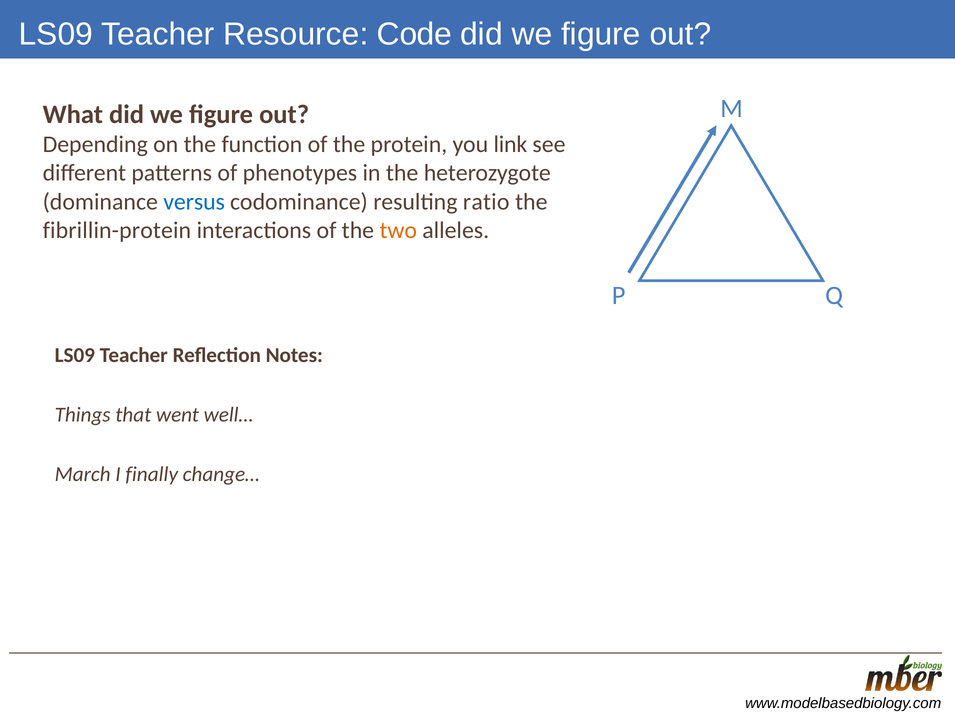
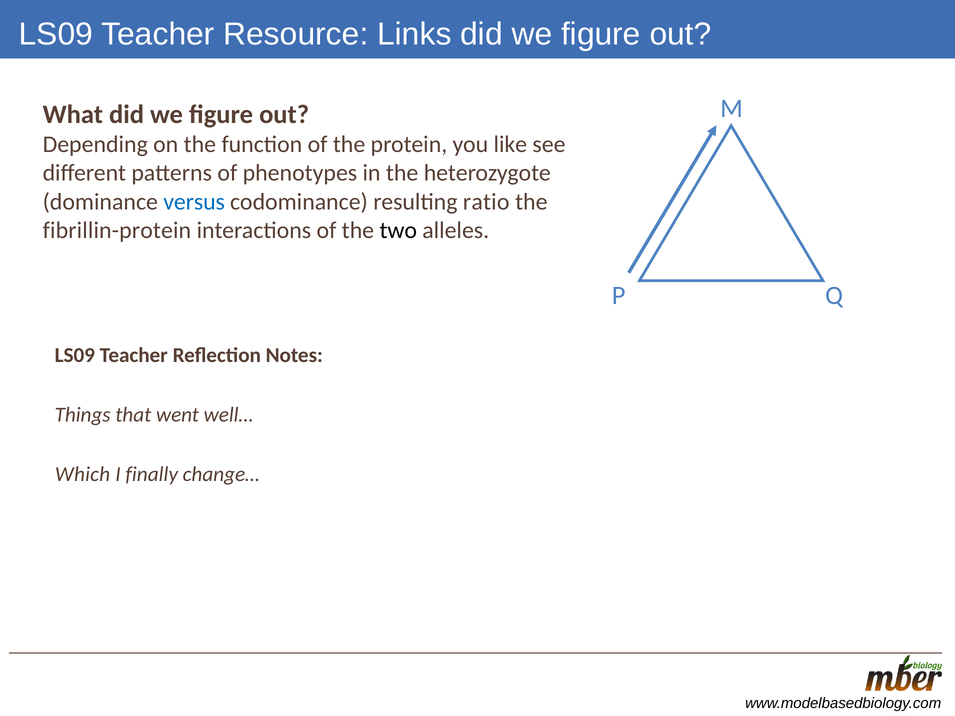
Code: Code -> Links
link: link -> like
two colour: orange -> black
March: March -> Which
